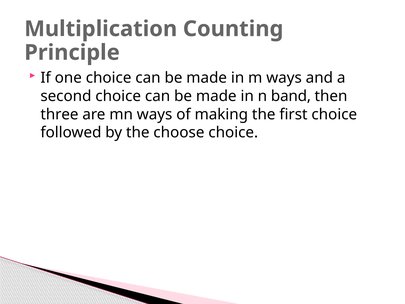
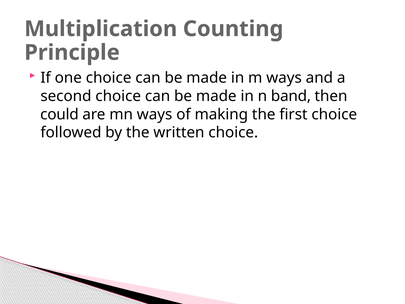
three: three -> could
choose: choose -> written
